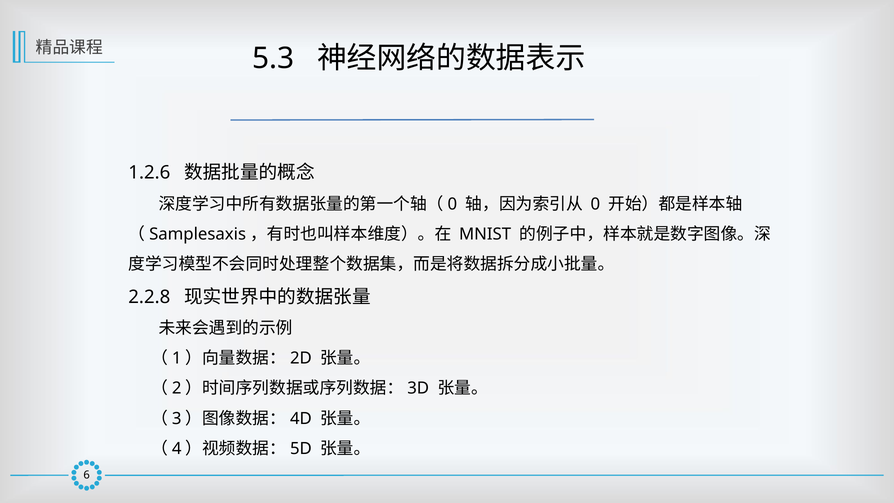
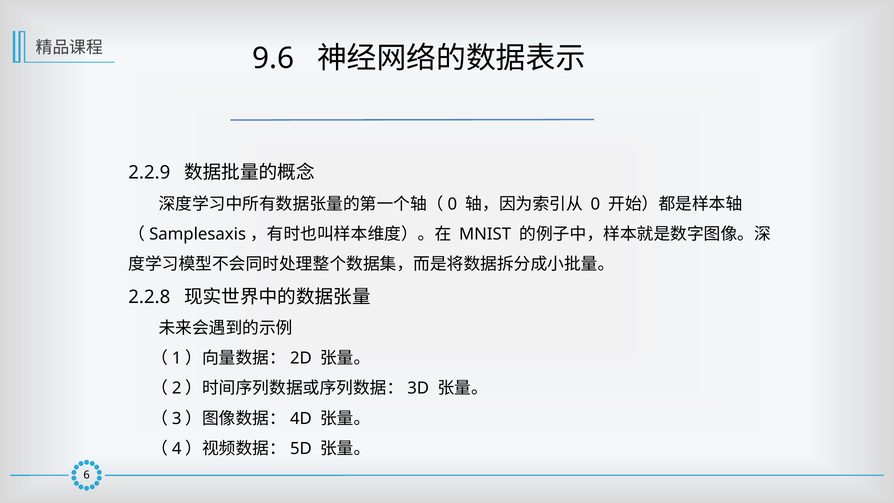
5.3: 5.3 -> 9.6
1.2.6: 1.2.6 -> 2.2.9
